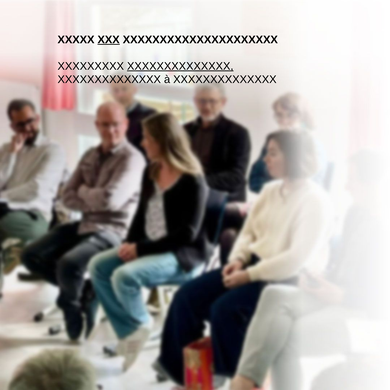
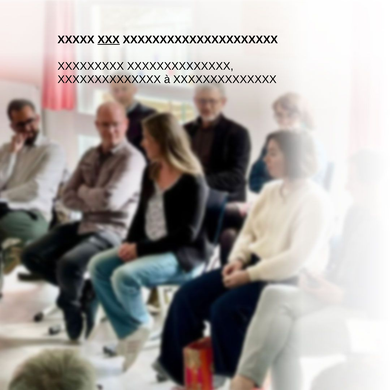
XXXXXXXXXXXXXX at (180, 66) underline: present -> none
